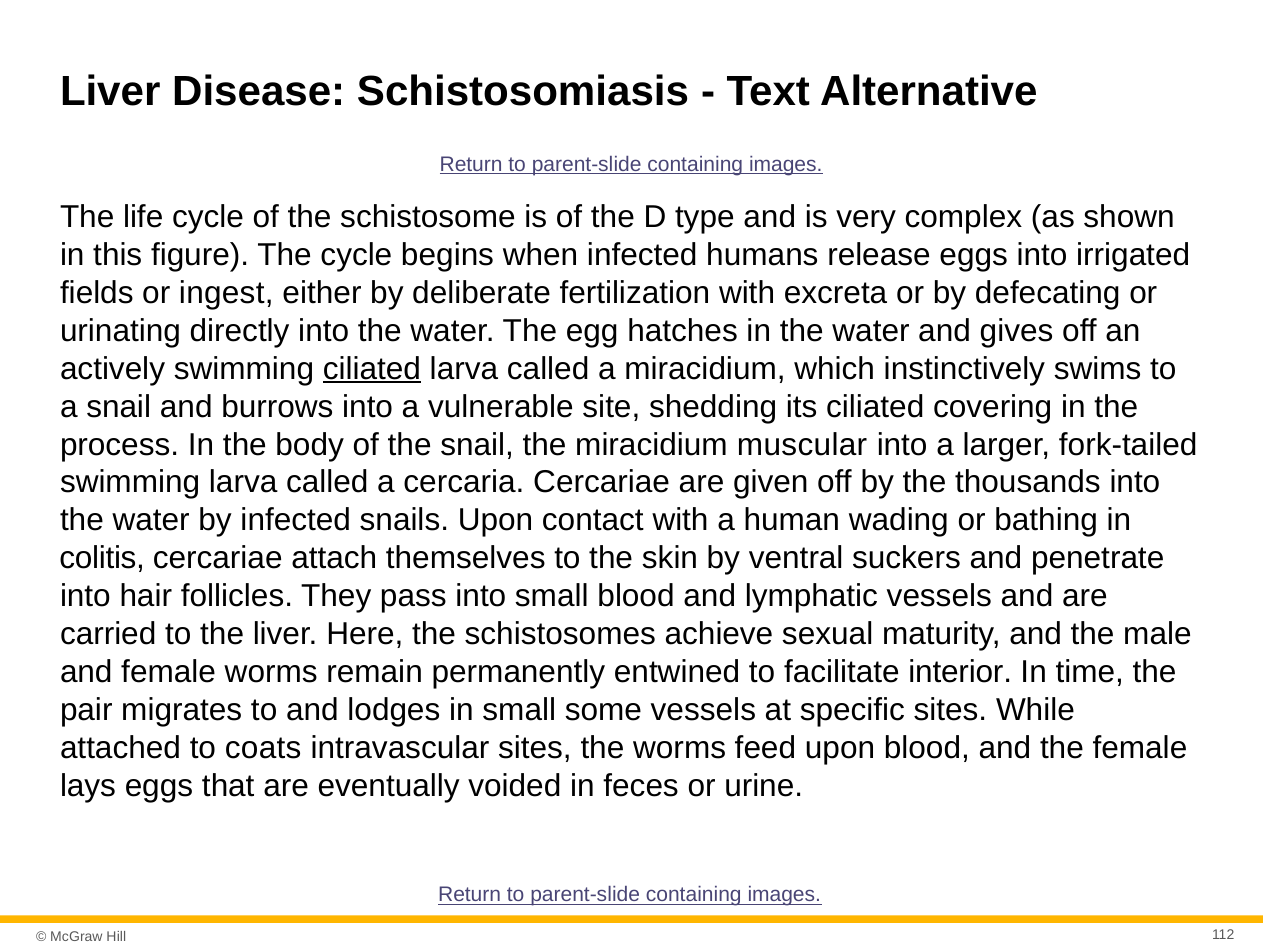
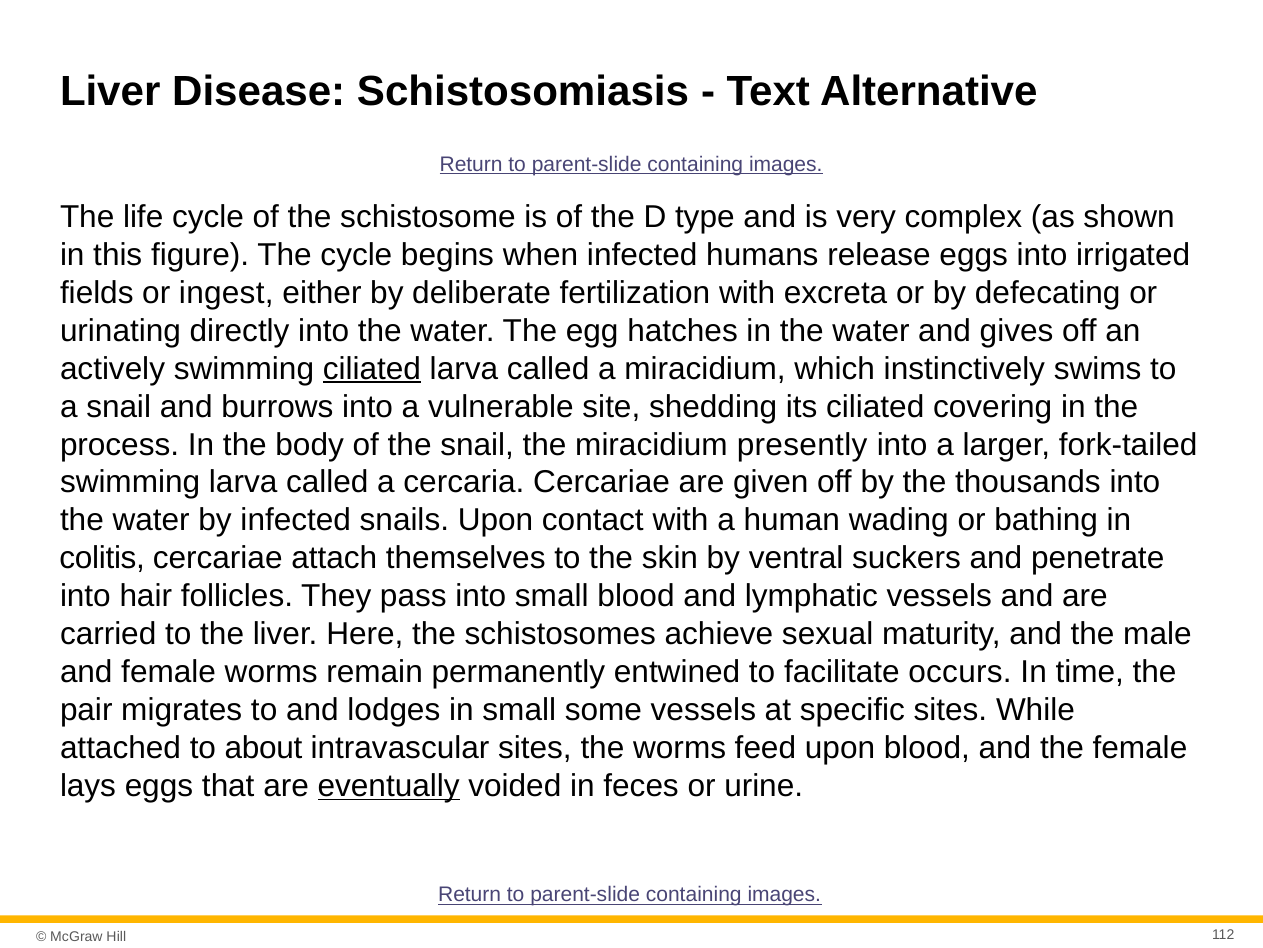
muscular: muscular -> presently
interior: interior -> occurs
coats: coats -> about
eventually underline: none -> present
